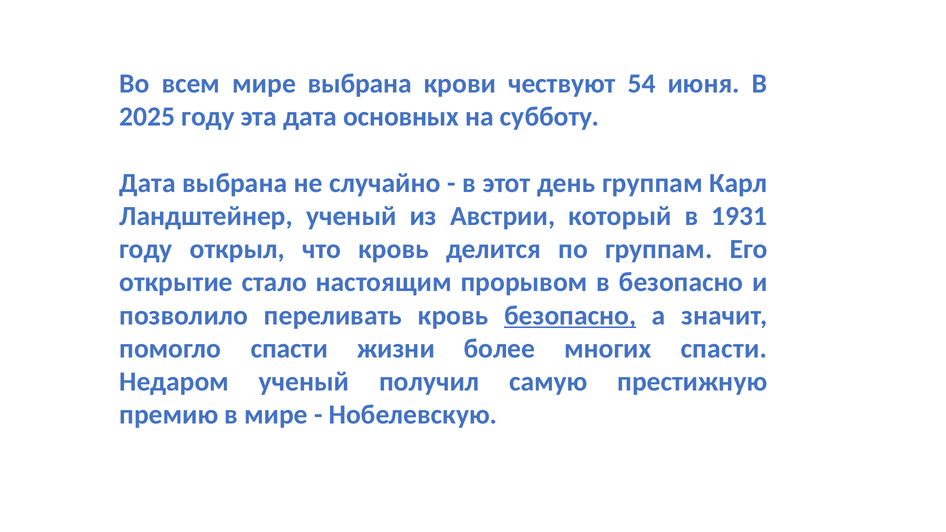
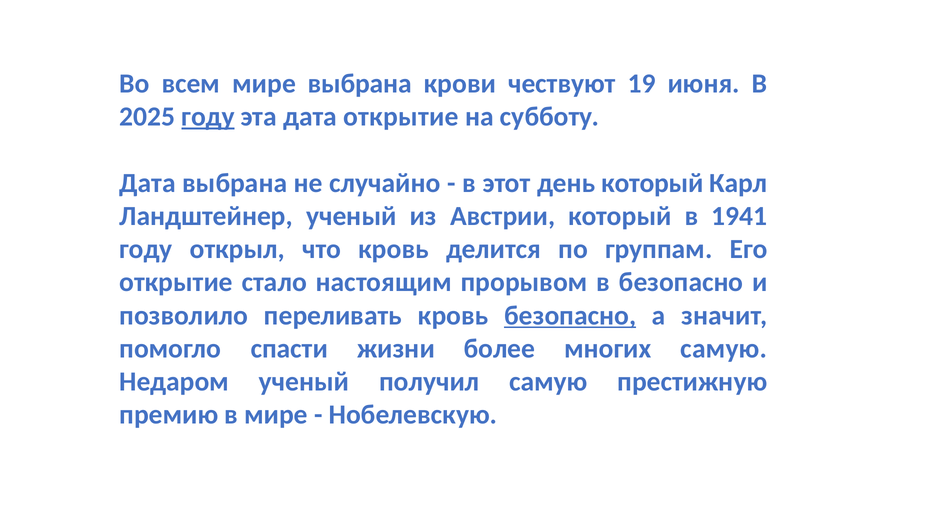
54: 54 -> 19
году at (208, 117) underline: none -> present
дата основных: основных -> открытие
день группам: группам -> который
1931: 1931 -> 1941
многих спасти: спасти -> самую
